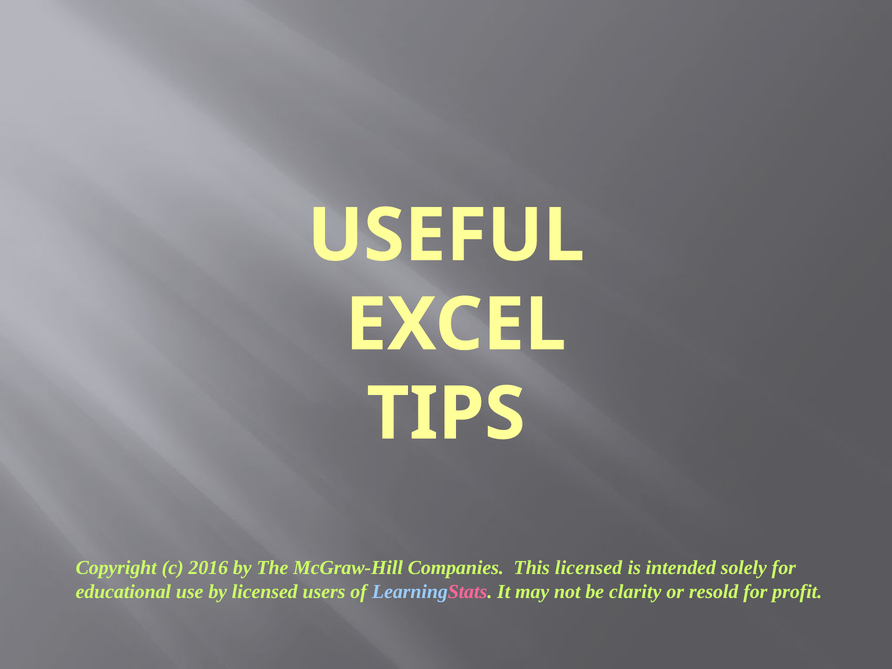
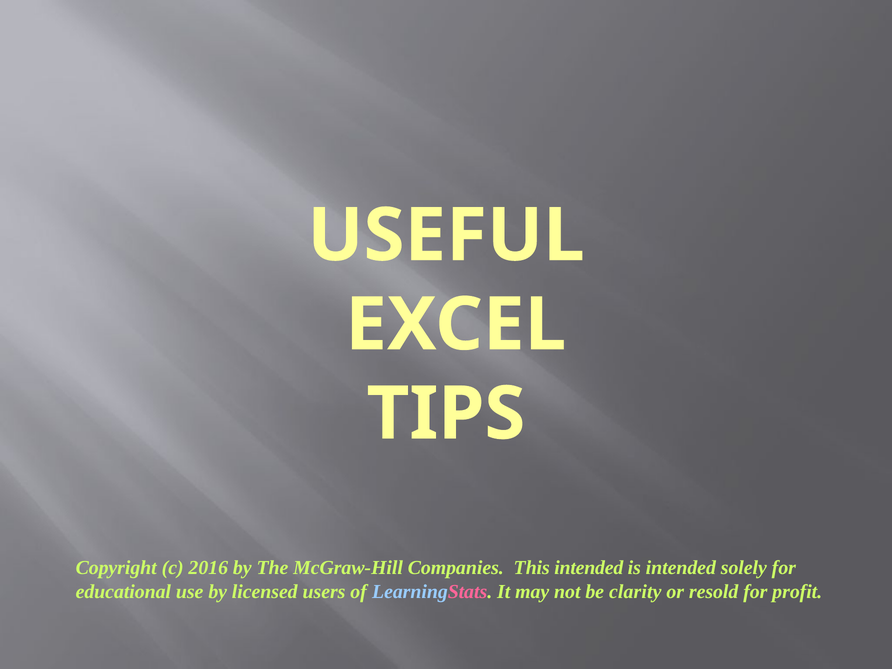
This licensed: licensed -> intended
